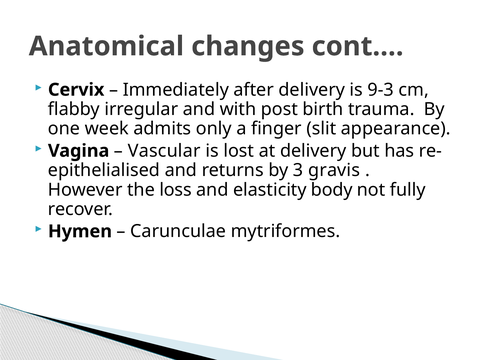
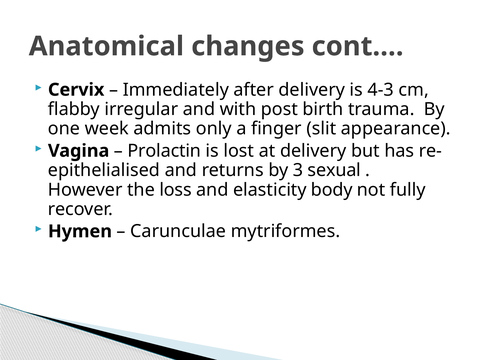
9-3: 9-3 -> 4-3
Vascular: Vascular -> Prolactin
gravis: gravis -> sexual
